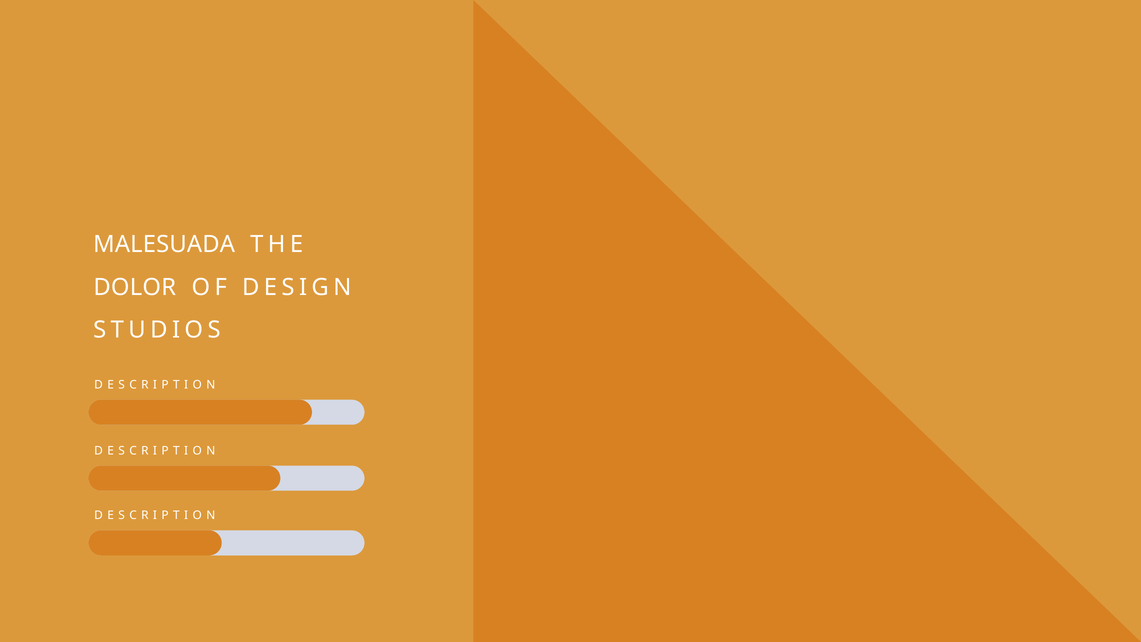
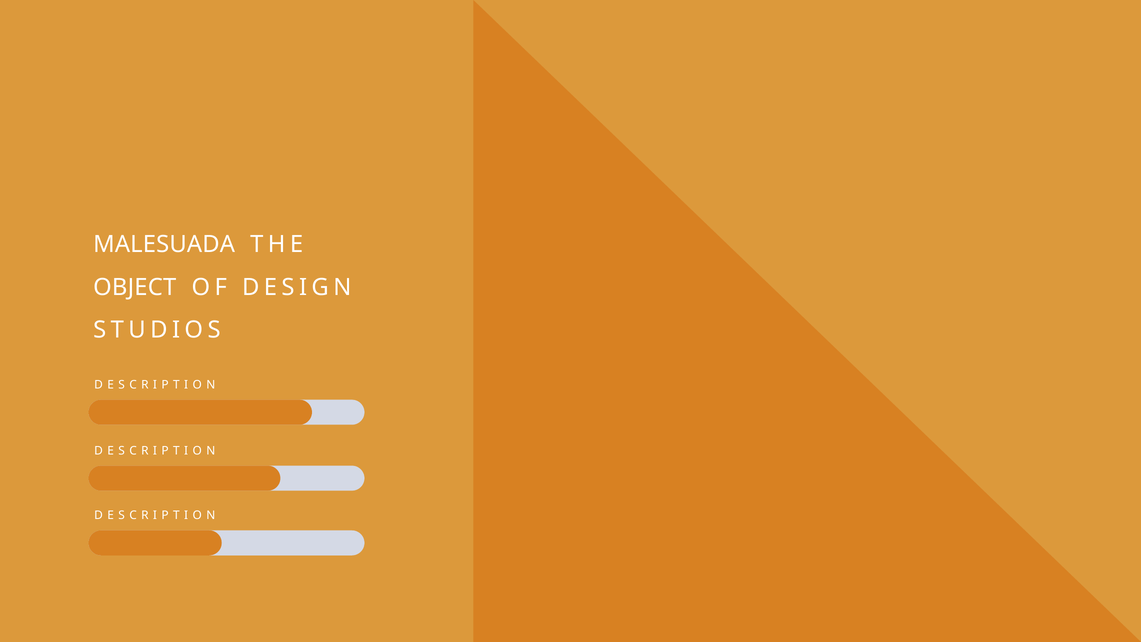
DOLOR: DOLOR -> OBJECT
